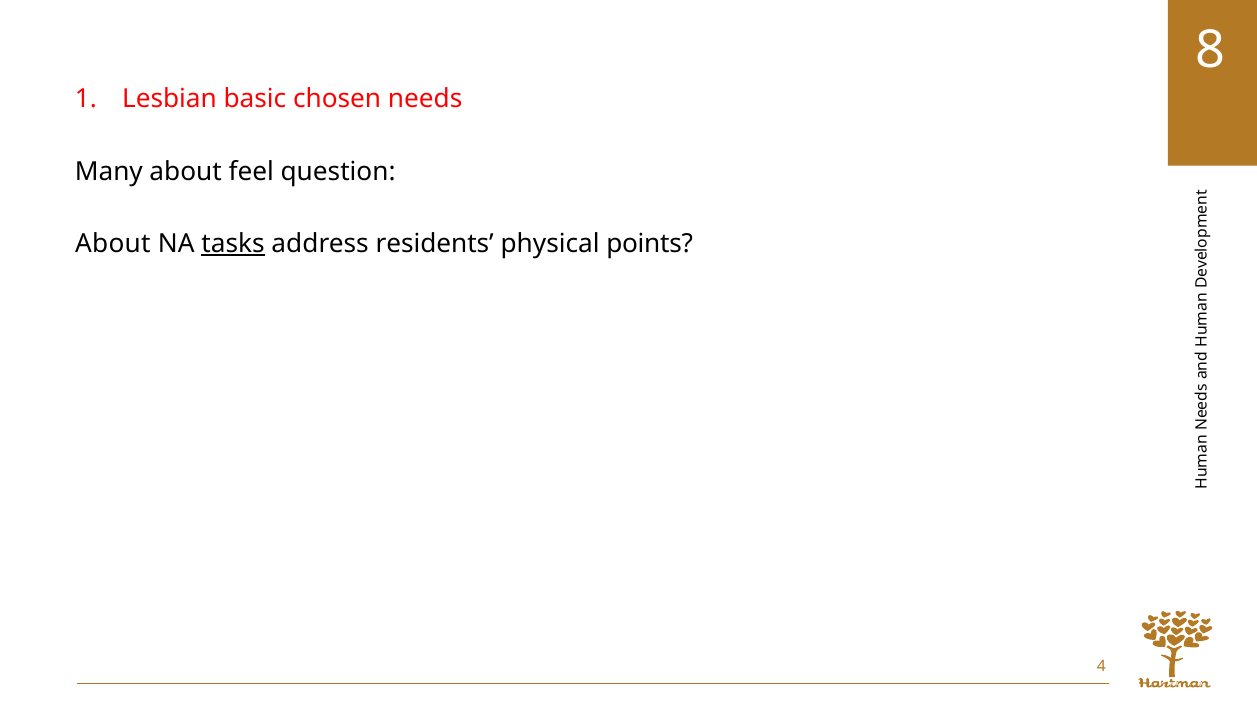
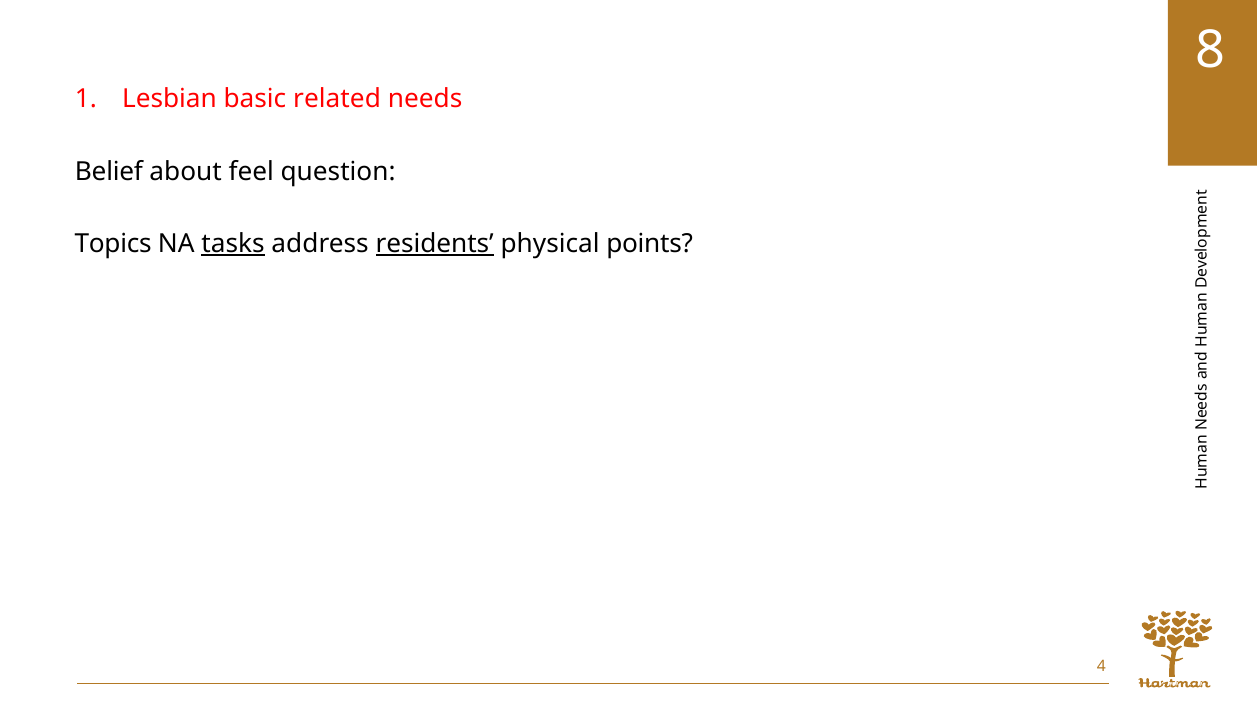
chosen: chosen -> related
Many: Many -> Belief
About at (113, 244): About -> Topics
residents underline: none -> present
